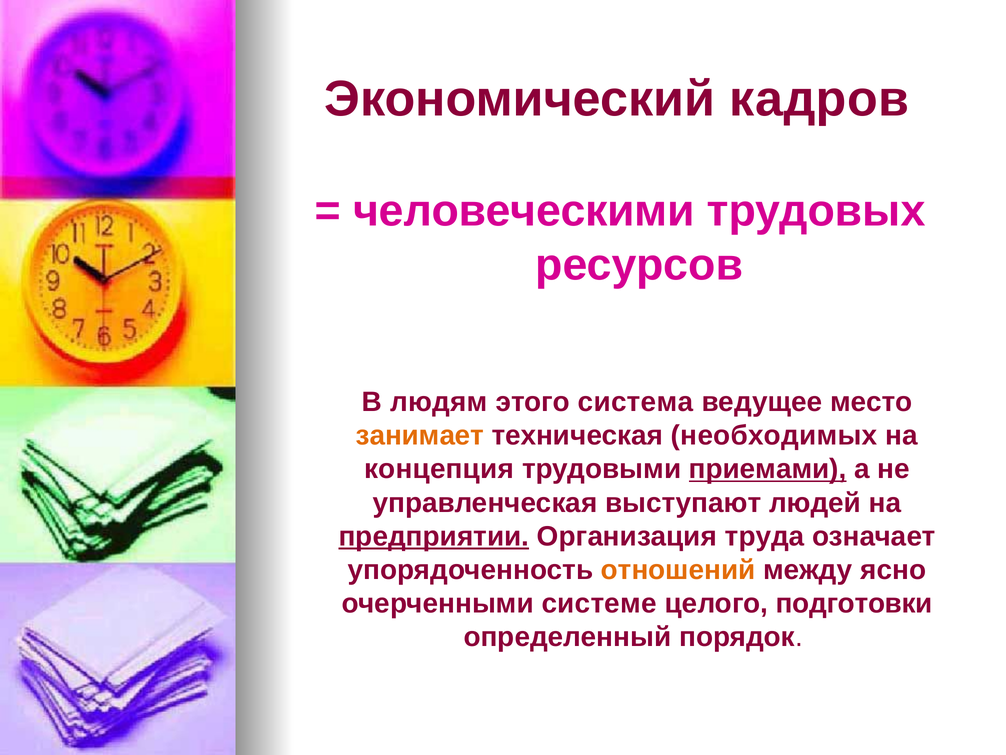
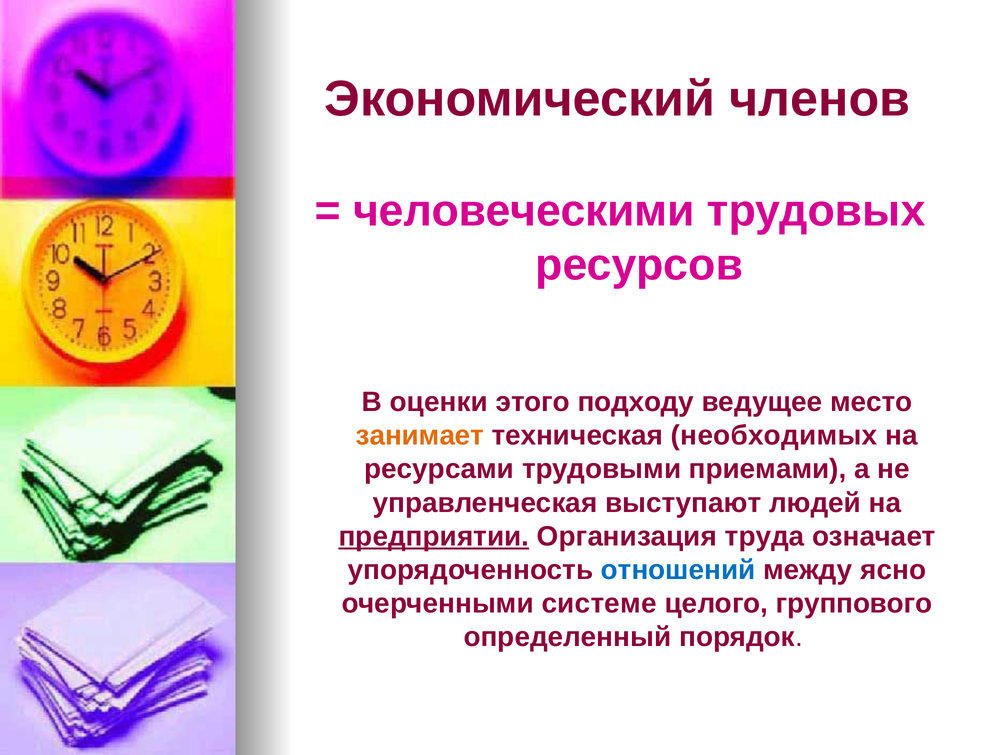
кадров: кадров -> членов
людям: людям -> оценки
система: система -> подходу
концепция: концепция -> ресурсами
приемами underline: present -> none
отношений colour: orange -> blue
подготовки: подготовки -> группового
